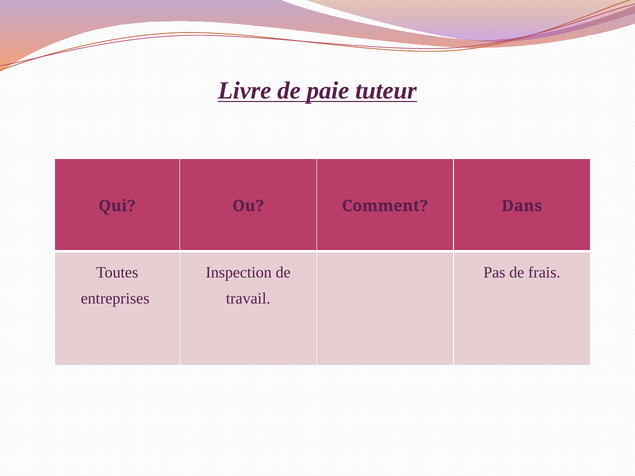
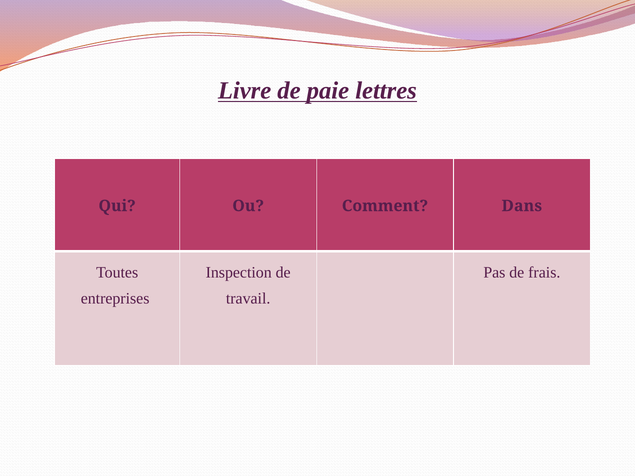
tuteur: tuteur -> lettres
